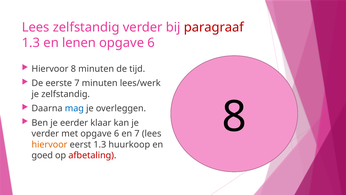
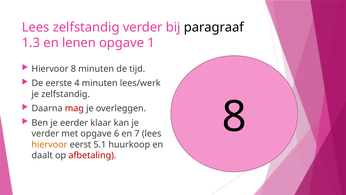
paragraaf colour: red -> black
6 at (151, 43): 6 -> 1
eerste 7: 7 -> 4
mag colour: blue -> red
eerst 1.3: 1.3 -> 5.1
goed: goed -> daalt
